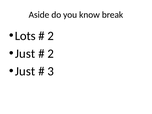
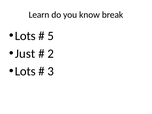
Aside: Aside -> Learn
2 at (51, 36): 2 -> 5
Just at (25, 71): Just -> Lots
